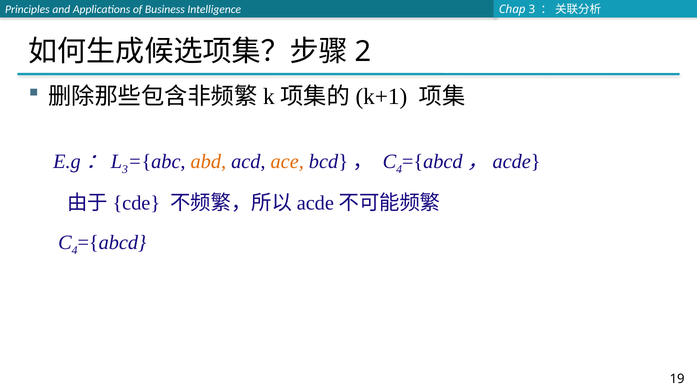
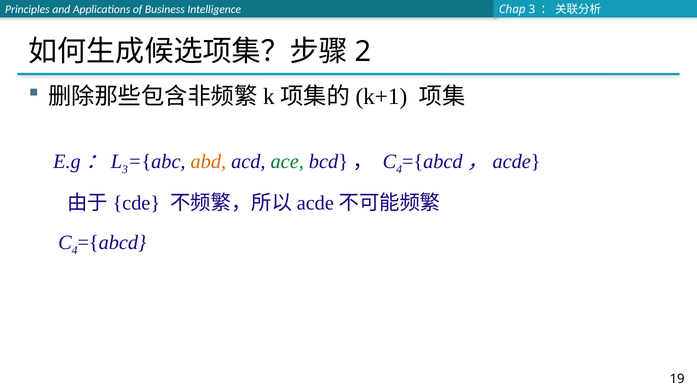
ace colour: orange -> green
